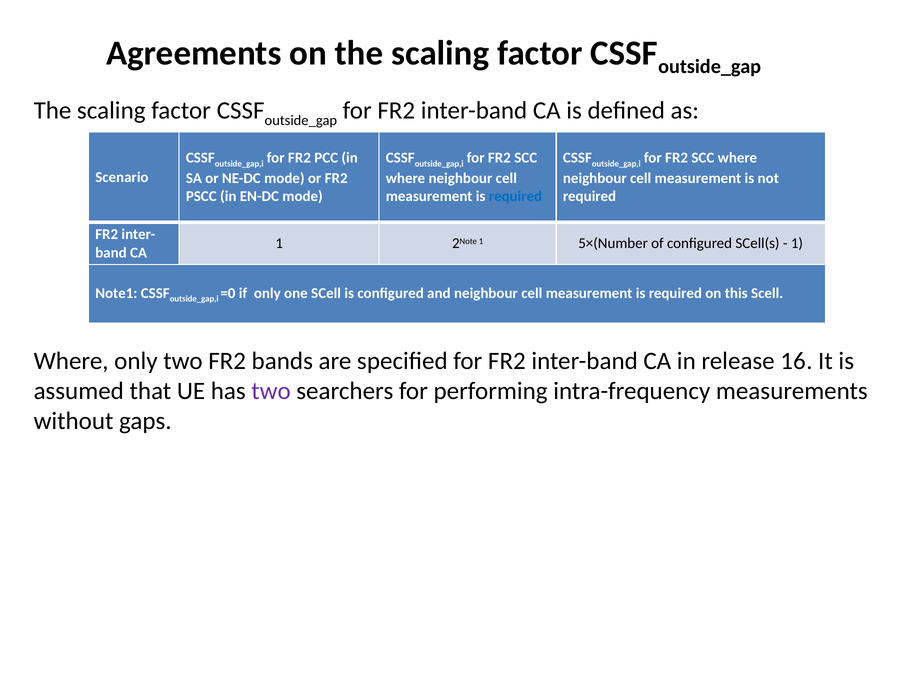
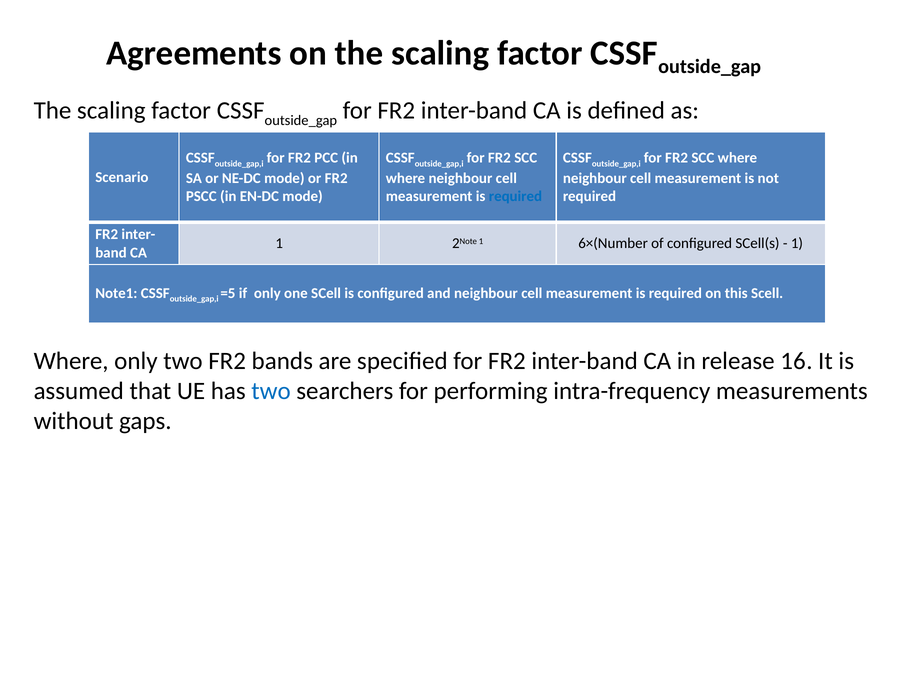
5×(Number: 5×(Number -> 6×(Number
=0: =0 -> =5
two at (271, 391) colour: purple -> blue
